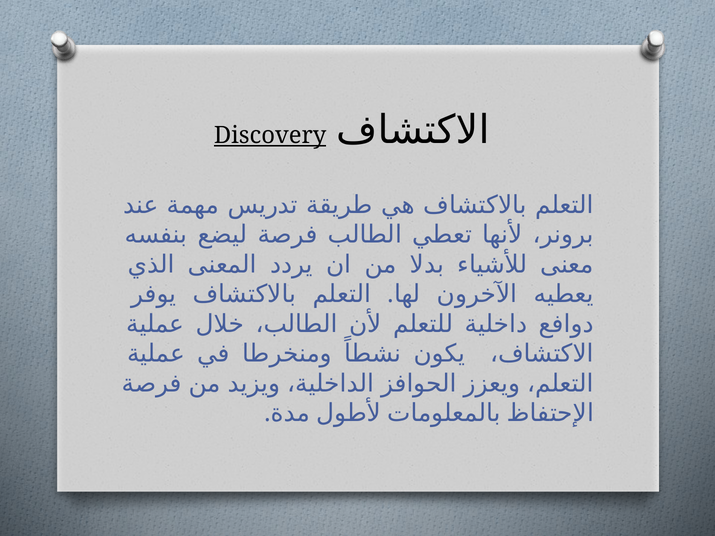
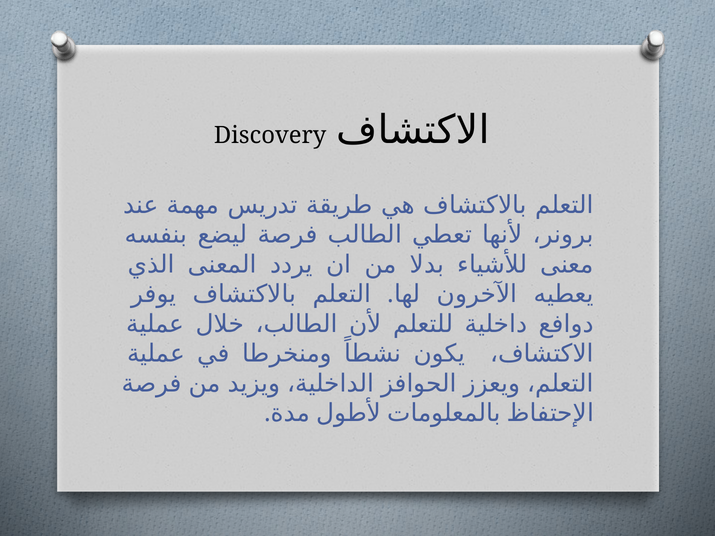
Discovery underline: present -> none
